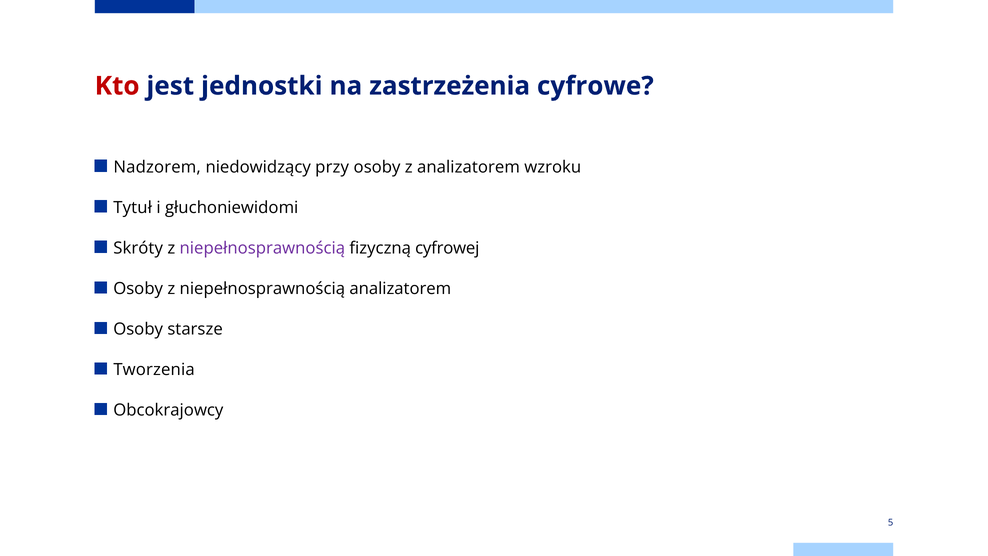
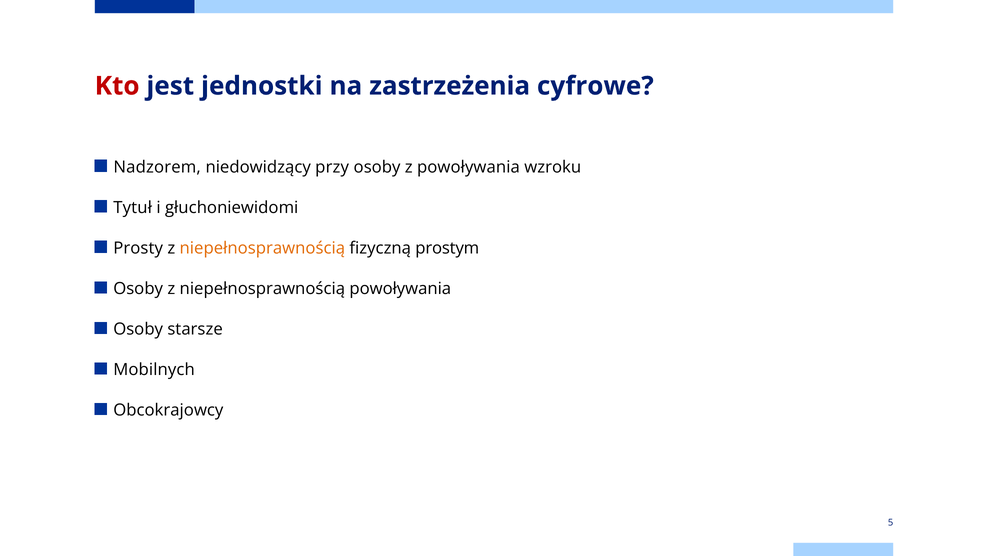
z analizatorem: analizatorem -> powoływania
Skróty: Skróty -> Prosty
niepełnosprawnością at (262, 248) colour: purple -> orange
cyfrowej: cyfrowej -> prostym
niepełnosprawnością analizatorem: analizatorem -> powoływania
Tworzenia: Tworzenia -> Mobilnych
